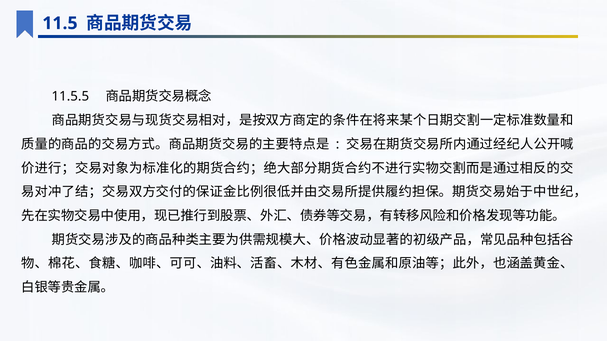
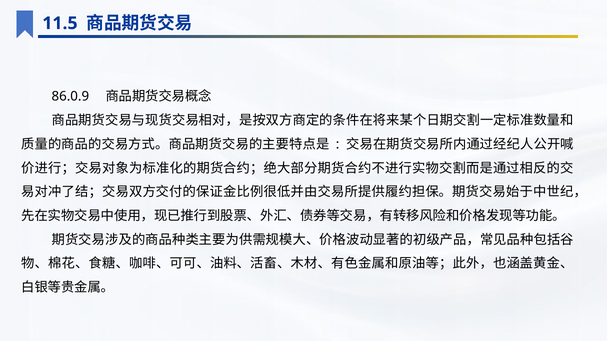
11.5.5: 11.5.5 -> 86.0.9
